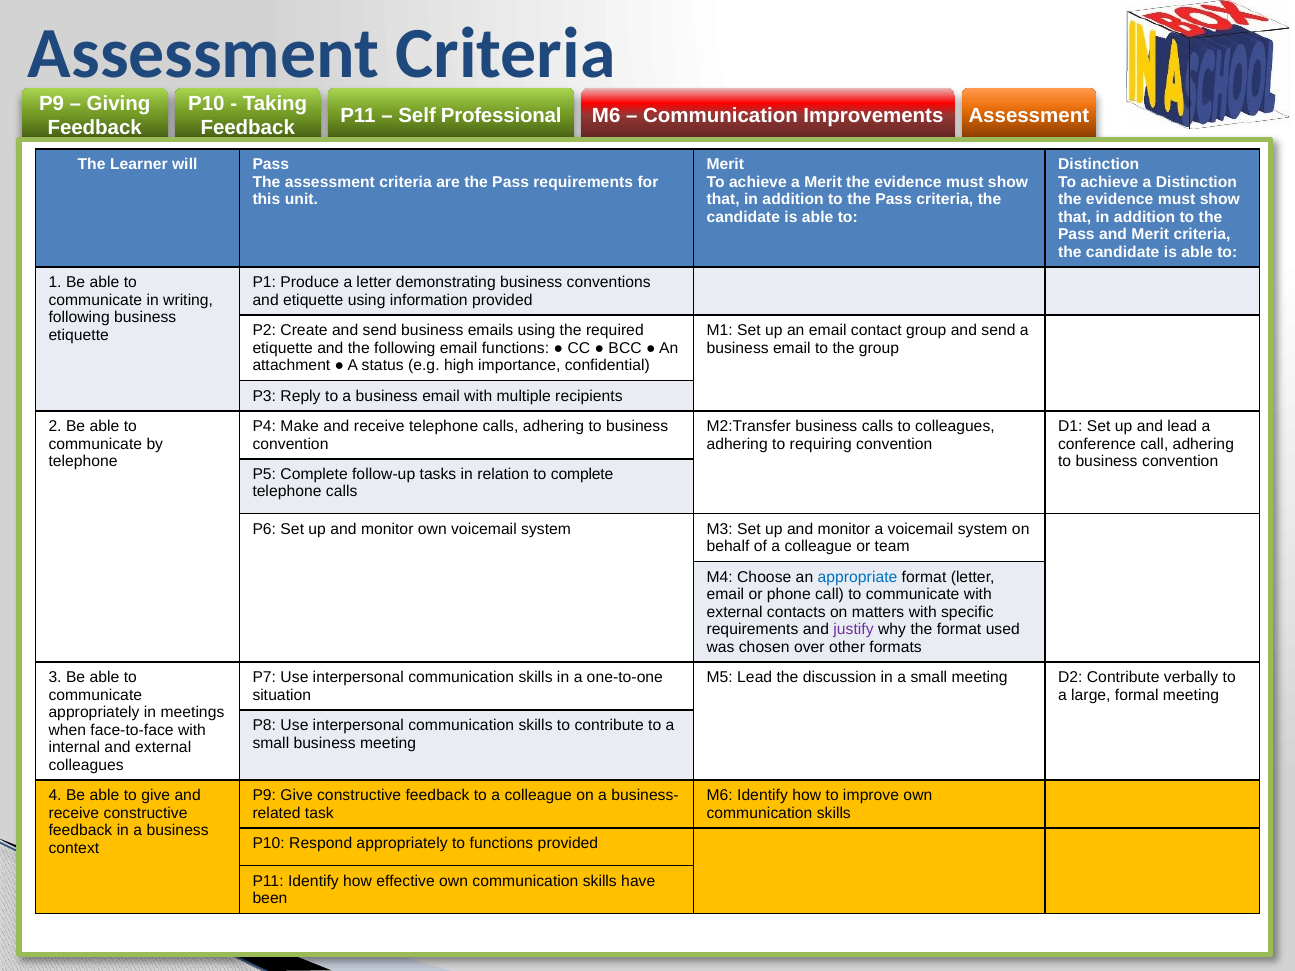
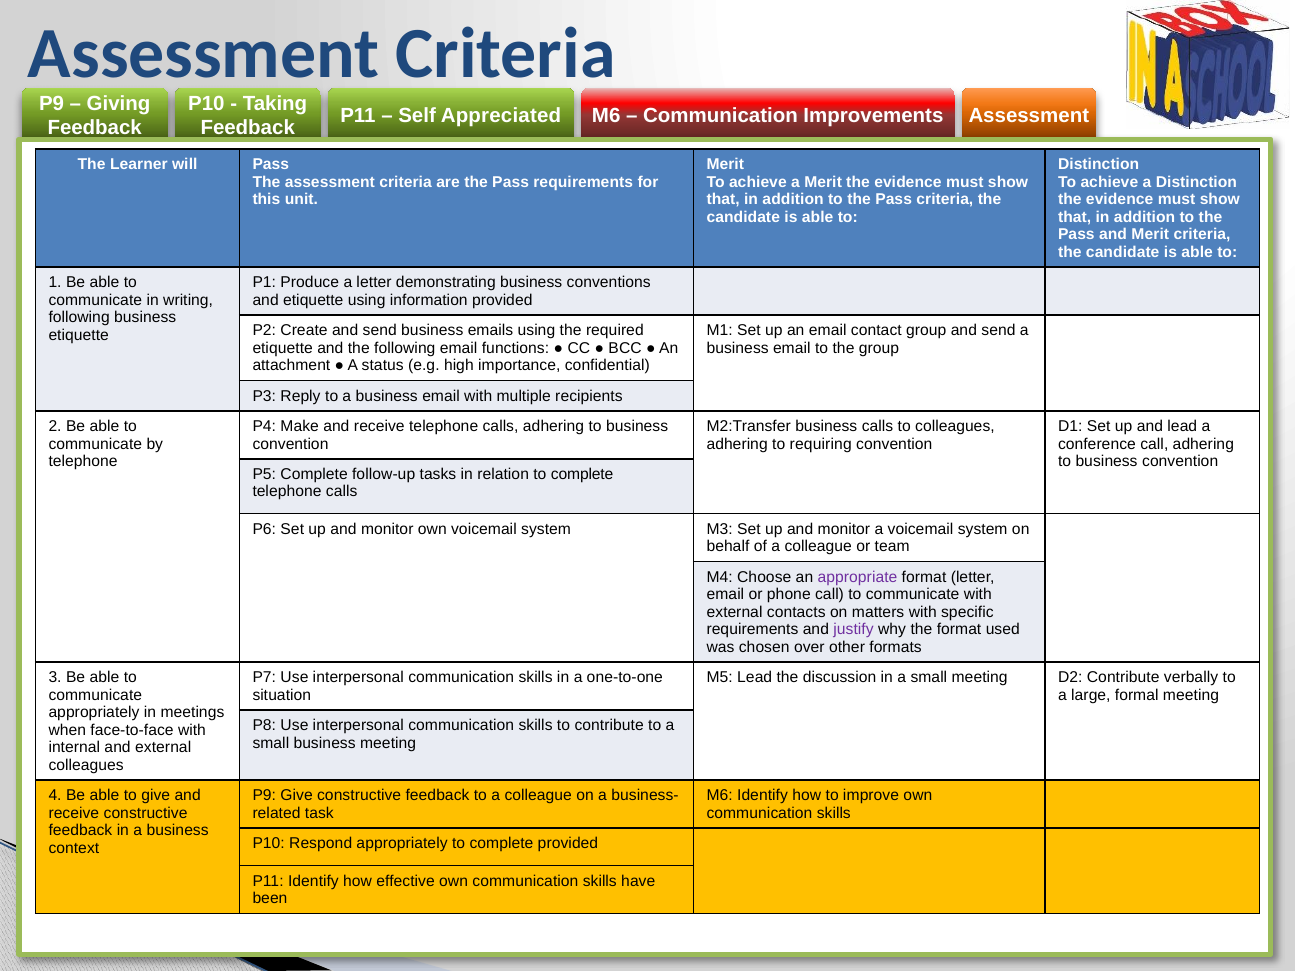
Professional: Professional -> Appreciated
appropriate colour: blue -> purple
appropriately to functions: functions -> complete
